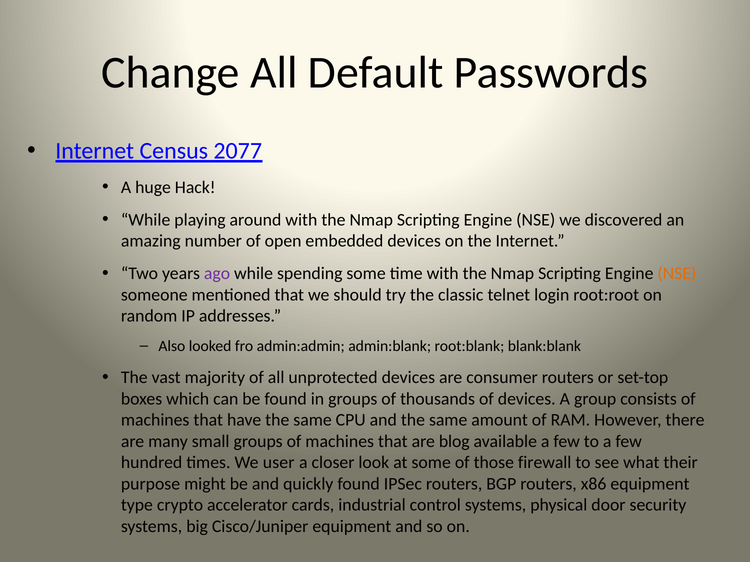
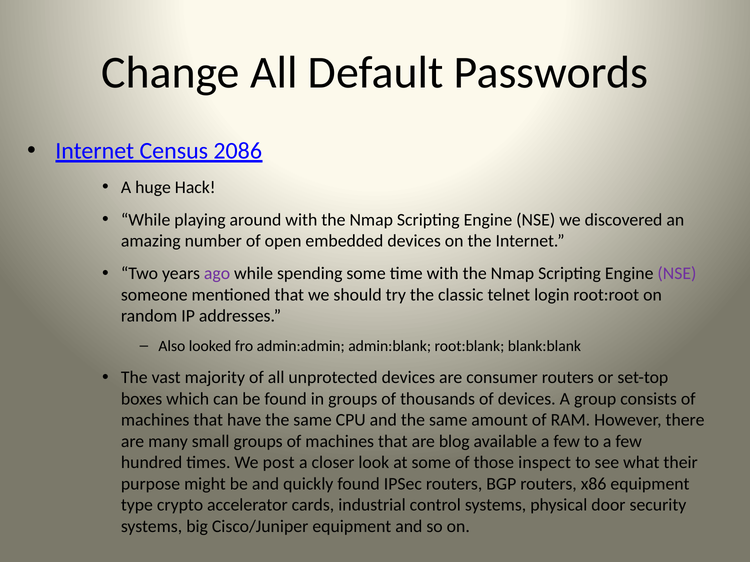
2077: 2077 -> 2086
NSE at (677, 274) colour: orange -> purple
user: user -> post
firewall: firewall -> inspect
